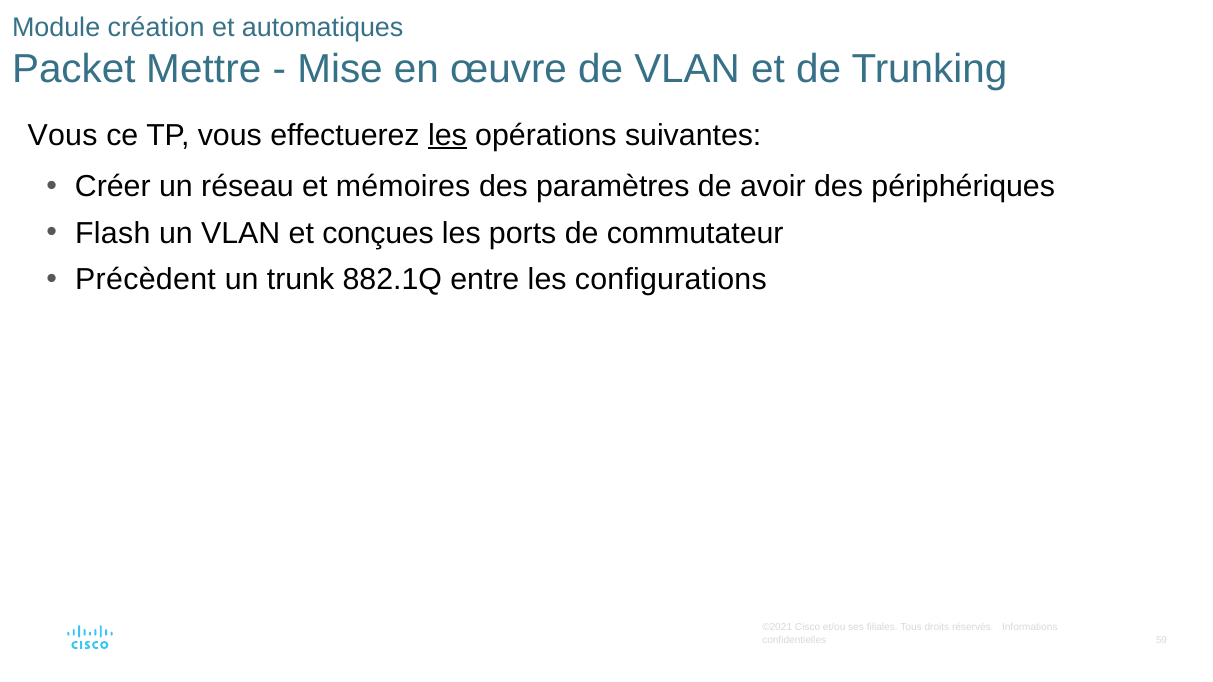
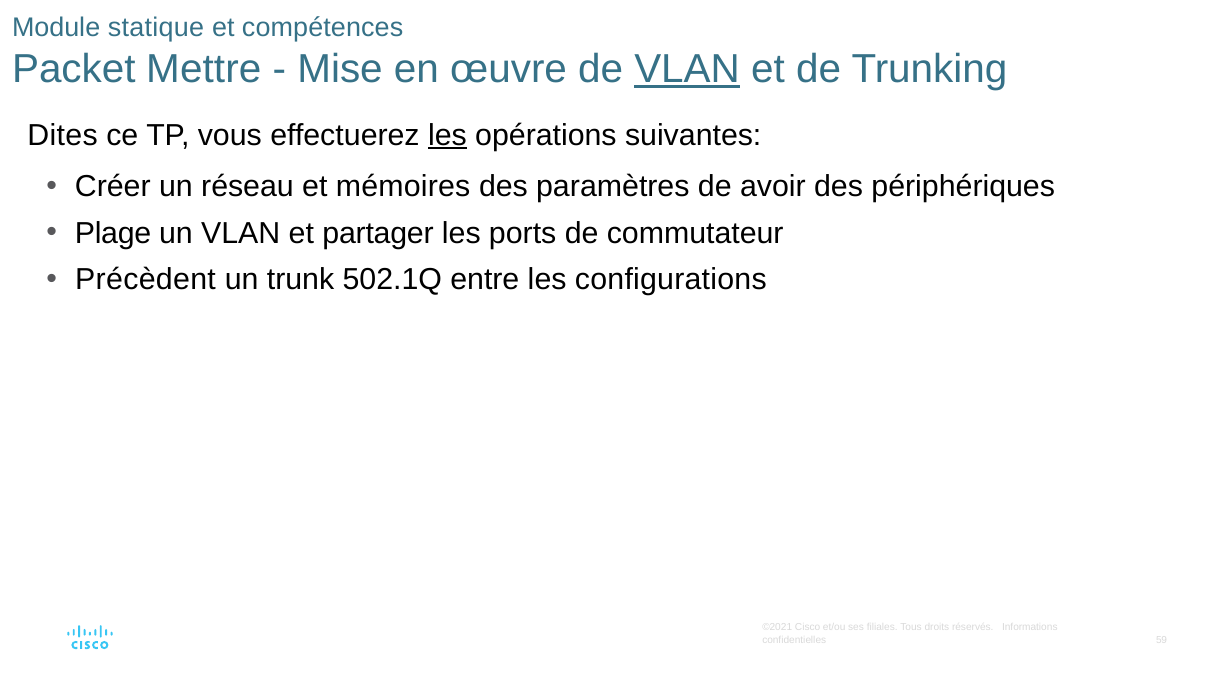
création: création -> statique
automatiques: automatiques -> compétences
VLAN at (687, 69) underline: none -> present
Vous at (63, 135): Vous -> Dites
Flash: Flash -> Plage
conçues: conçues -> partager
882.1Q: 882.1Q -> 502.1Q
